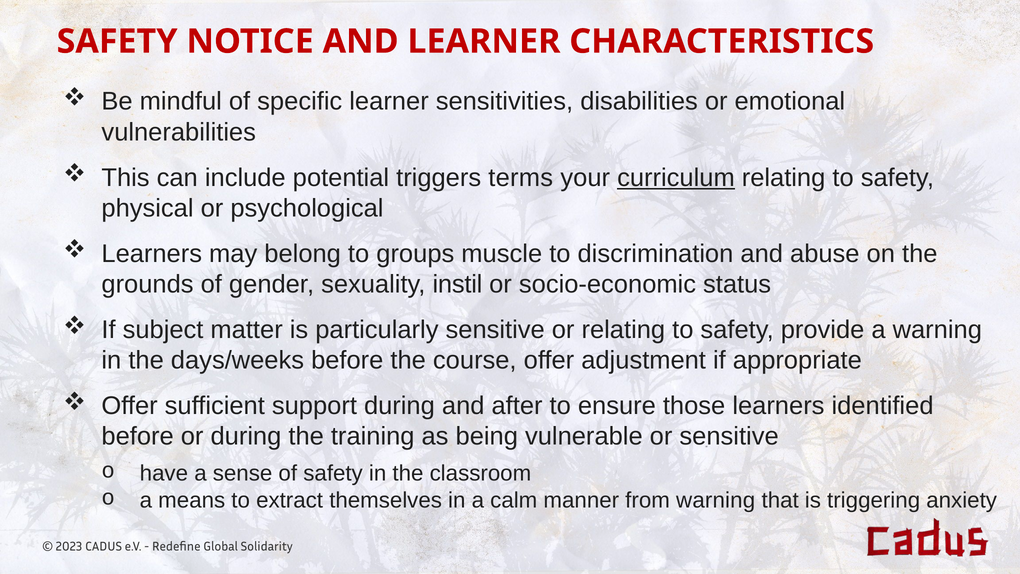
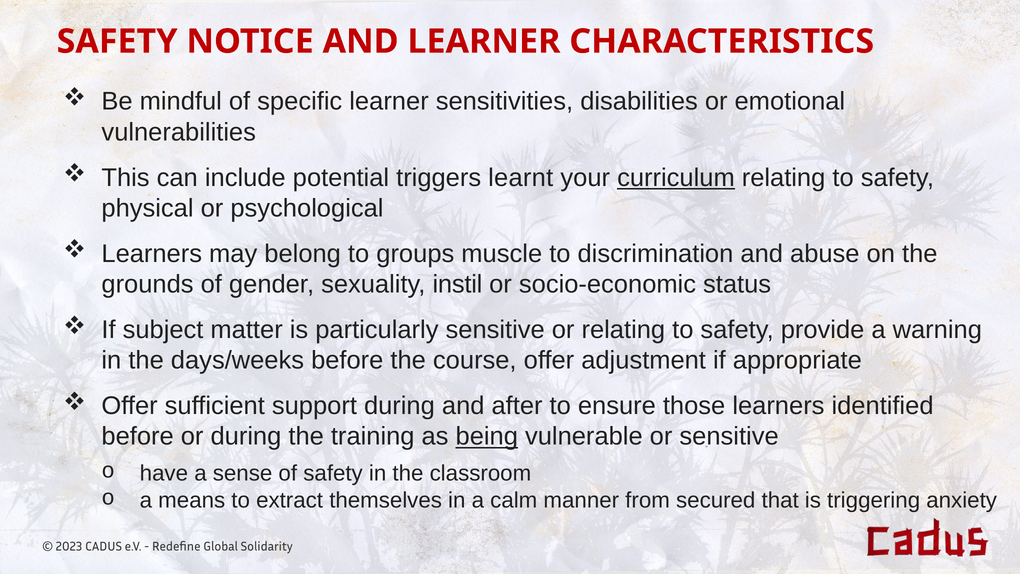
terms: terms -> learnt
being underline: none -> present
from warning: warning -> secured
